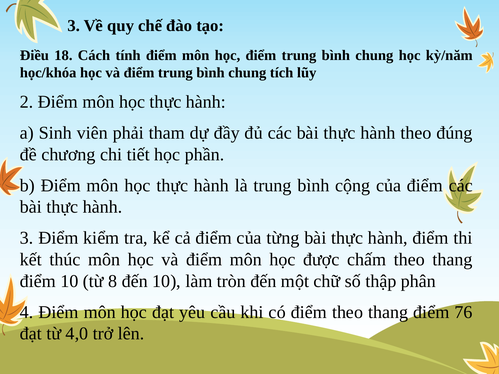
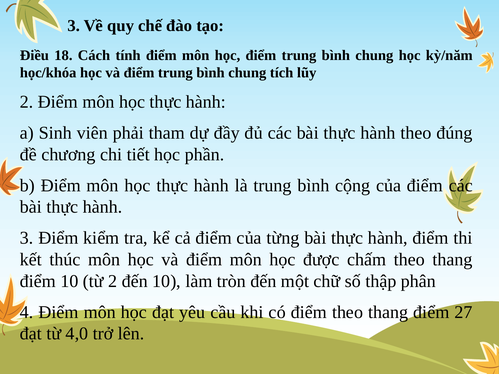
từ 8: 8 -> 2
76: 76 -> 27
